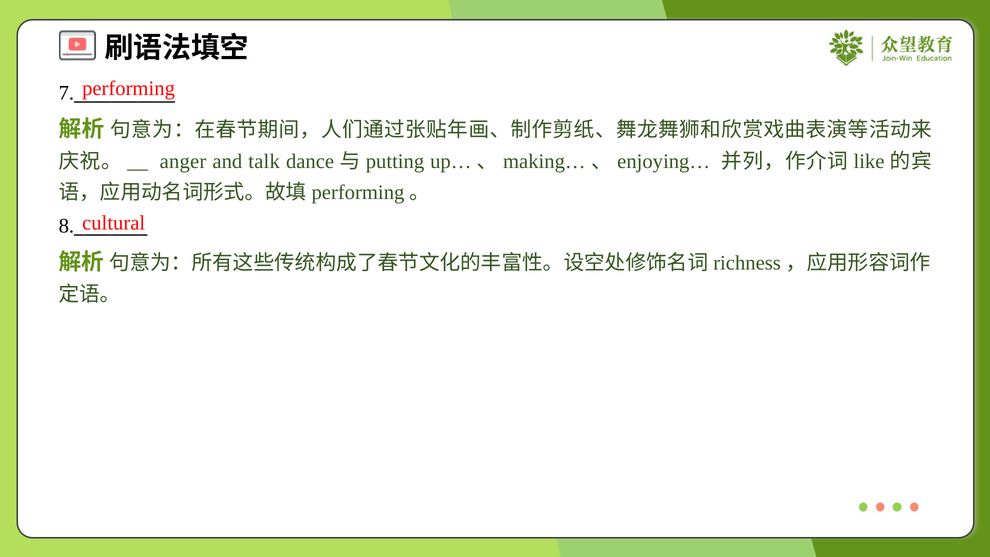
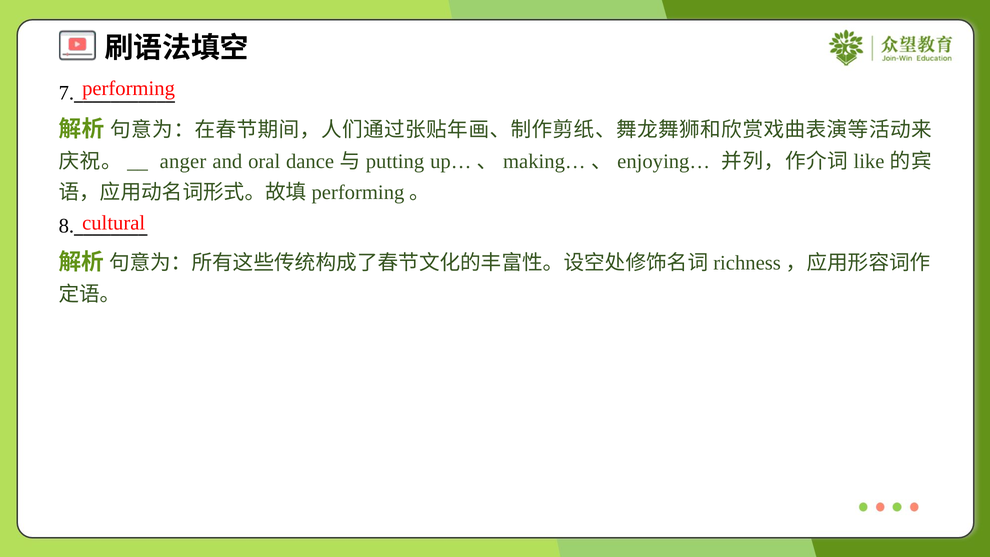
talk: talk -> oral
